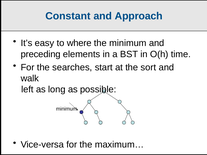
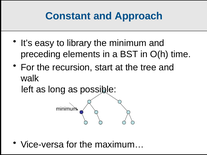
where: where -> library
searches: searches -> recursion
sort: sort -> tree
